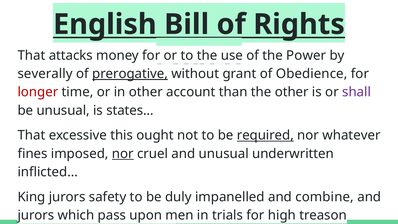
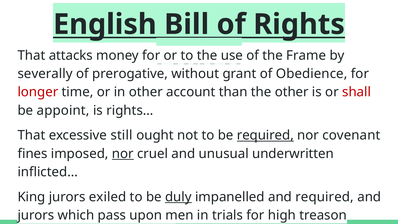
Power: Power -> Frame
prerogative underline: present -> none
shall colour: purple -> red
be unusual: unusual -> appoint
states…: states… -> rights…
this: this -> still
whatever: whatever -> covenant
safety: safety -> exiled
duly underline: none -> present
and combine: combine -> required
